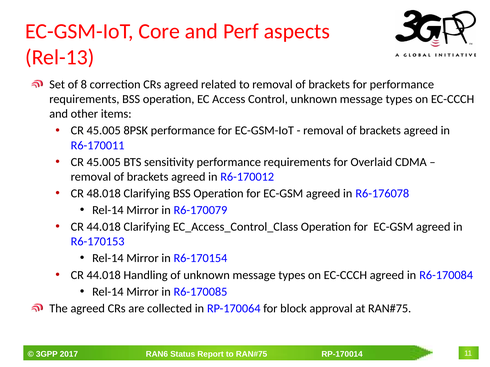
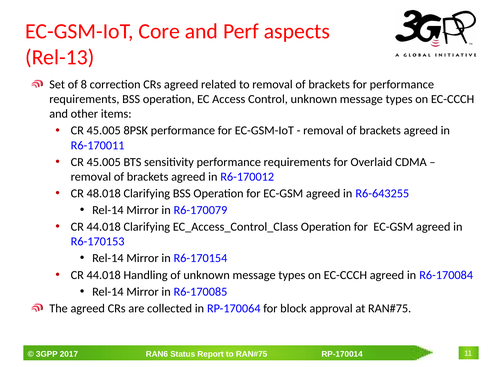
R6-176078: R6-176078 -> R6-643255
